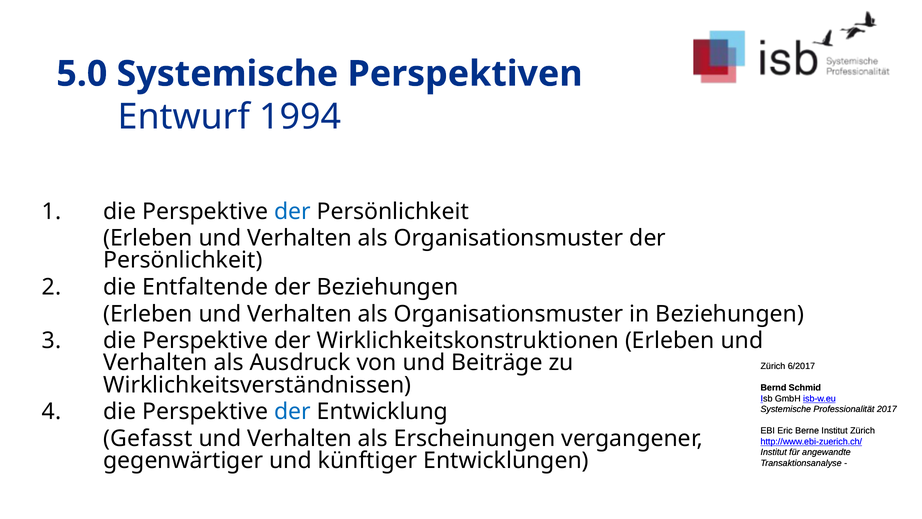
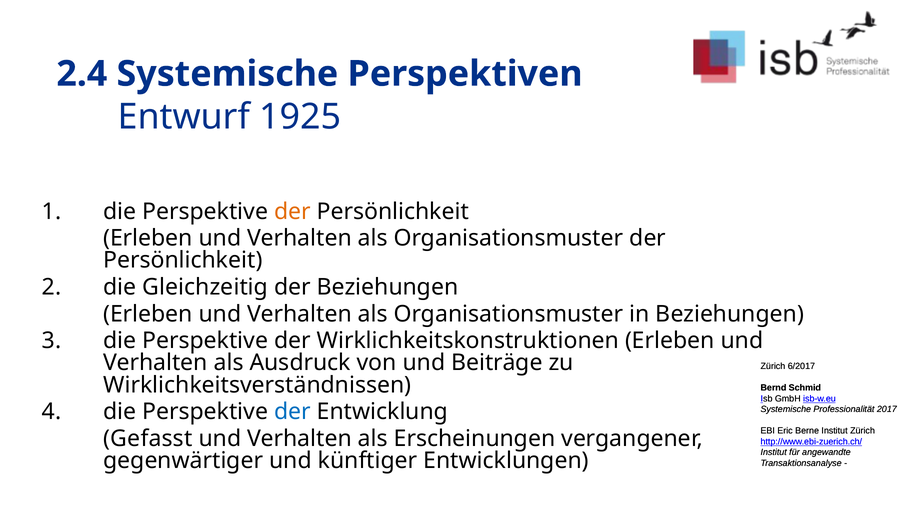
5.0: 5.0 -> 2.4
1994: 1994 -> 1925
der at (293, 211) colour: blue -> orange
Entfaltende: Entfaltende -> Gleichzeitig
